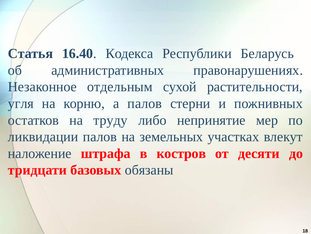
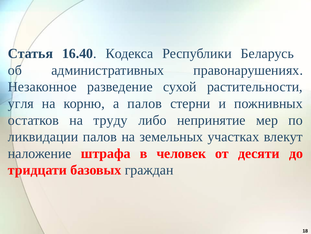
отдельным: отдельным -> разведение
костров: костров -> человек
обязаны: обязаны -> граждан
